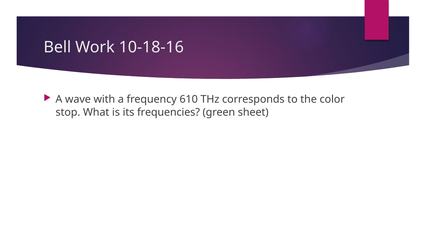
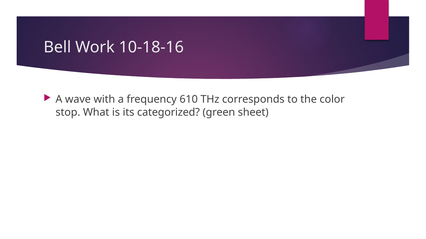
frequencies: frequencies -> categorized
